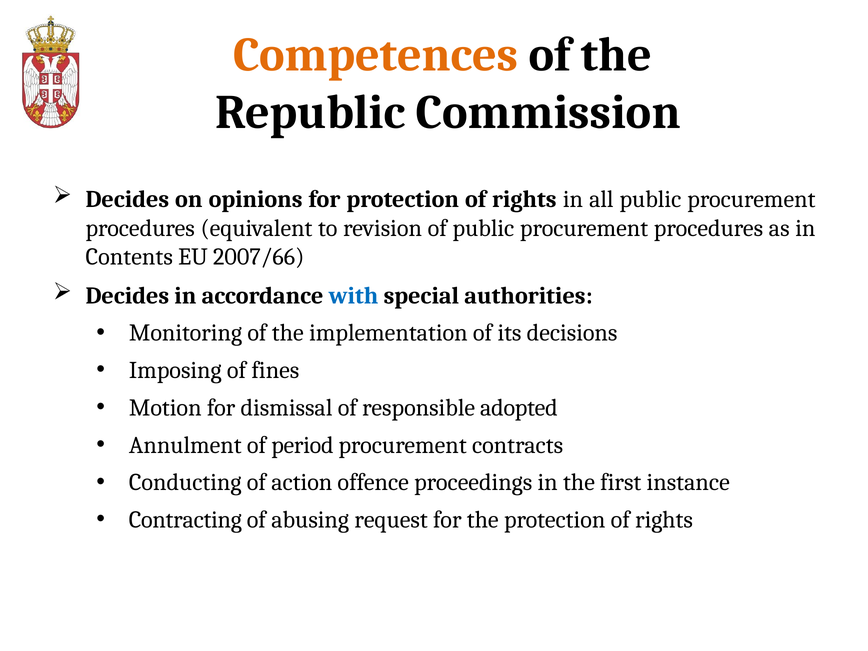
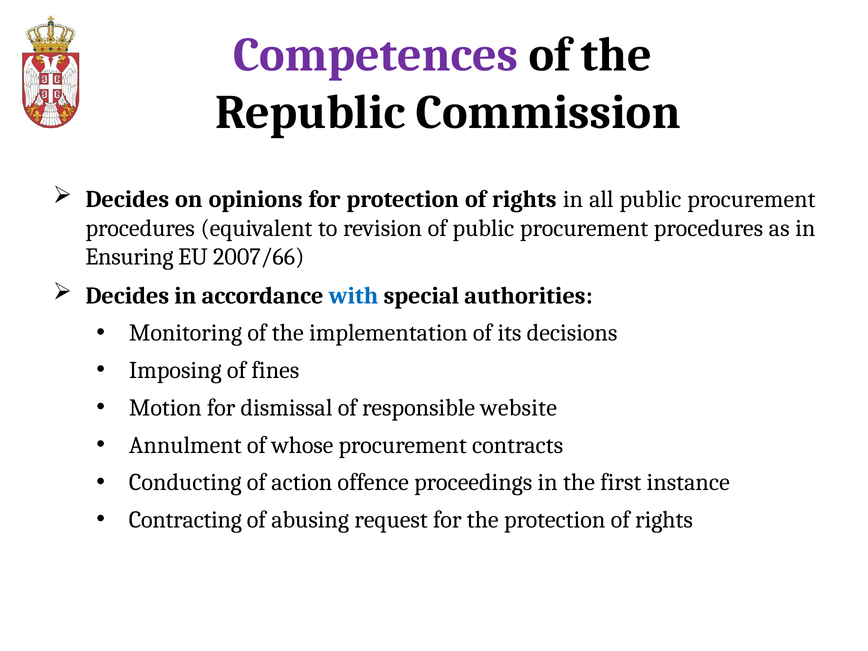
Competences colour: orange -> purple
Contents: Contents -> Ensuring
adopted: adopted -> website
period: period -> whose
